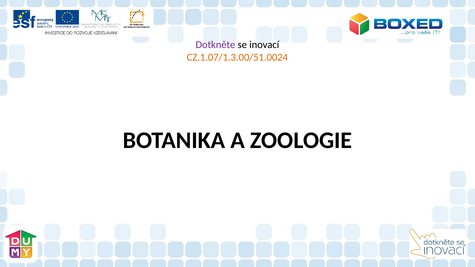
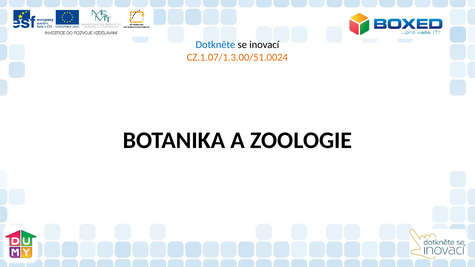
Dotkněte colour: purple -> blue
